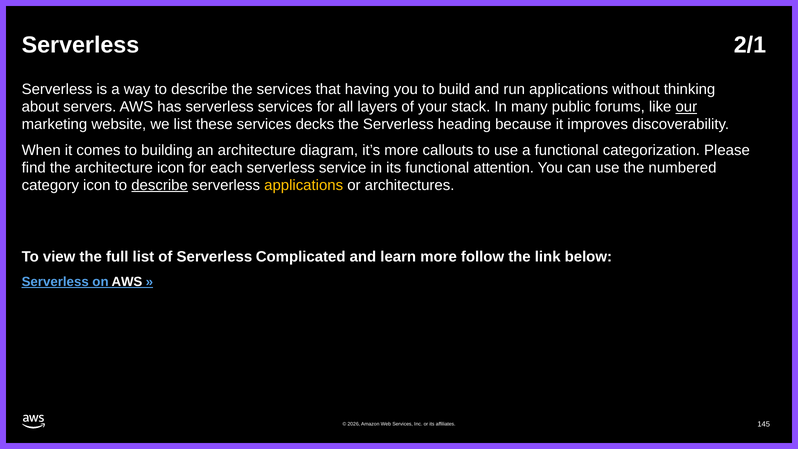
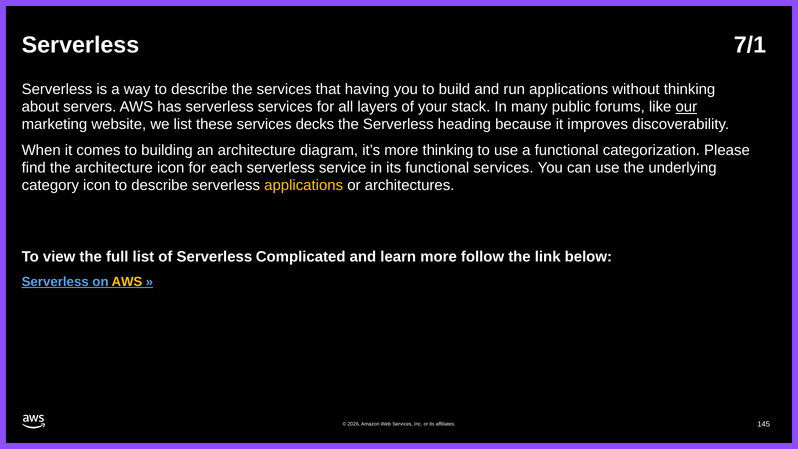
2/1: 2/1 -> 7/1
more callouts: callouts -> thinking
functional attention: attention -> services
numbered: numbered -> underlying
describe at (160, 185) underline: present -> none
AWS at (127, 282) colour: white -> yellow
